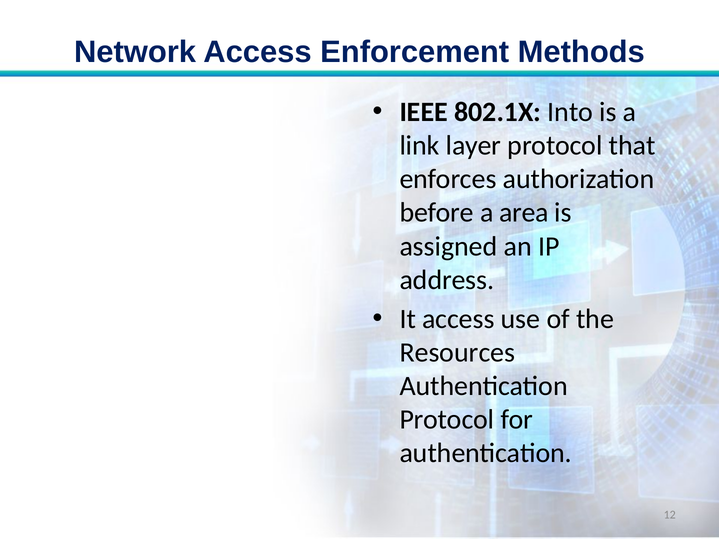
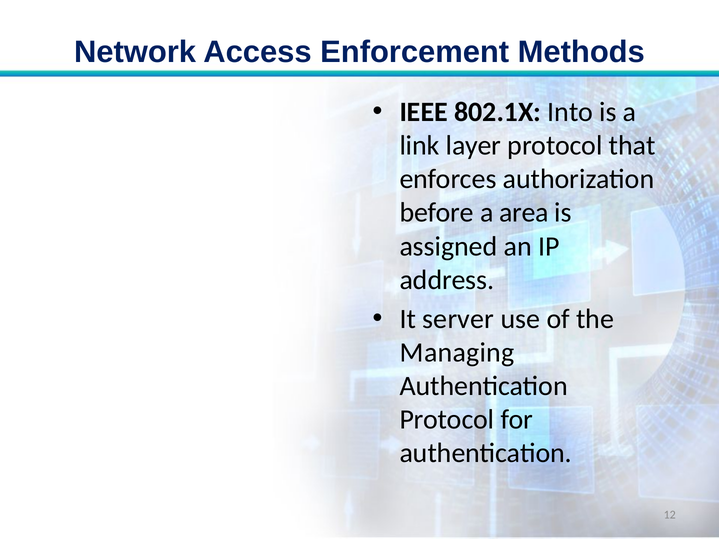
It access: access -> server
Resources: Resources -> Managing
